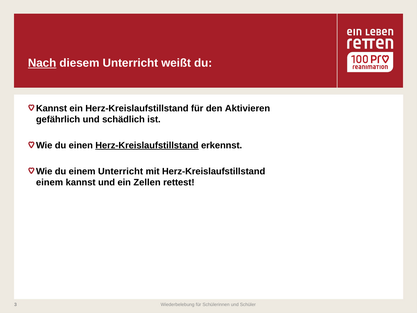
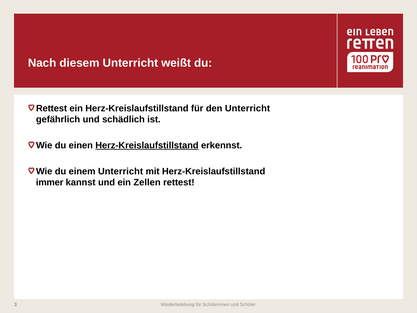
Nach underline: present -> none
Kannst at (52, 108): Kannst -> Rettest
den Aktivieren: Aktivieren -> Unterricht
einem at (50, 182): einem -> immer
